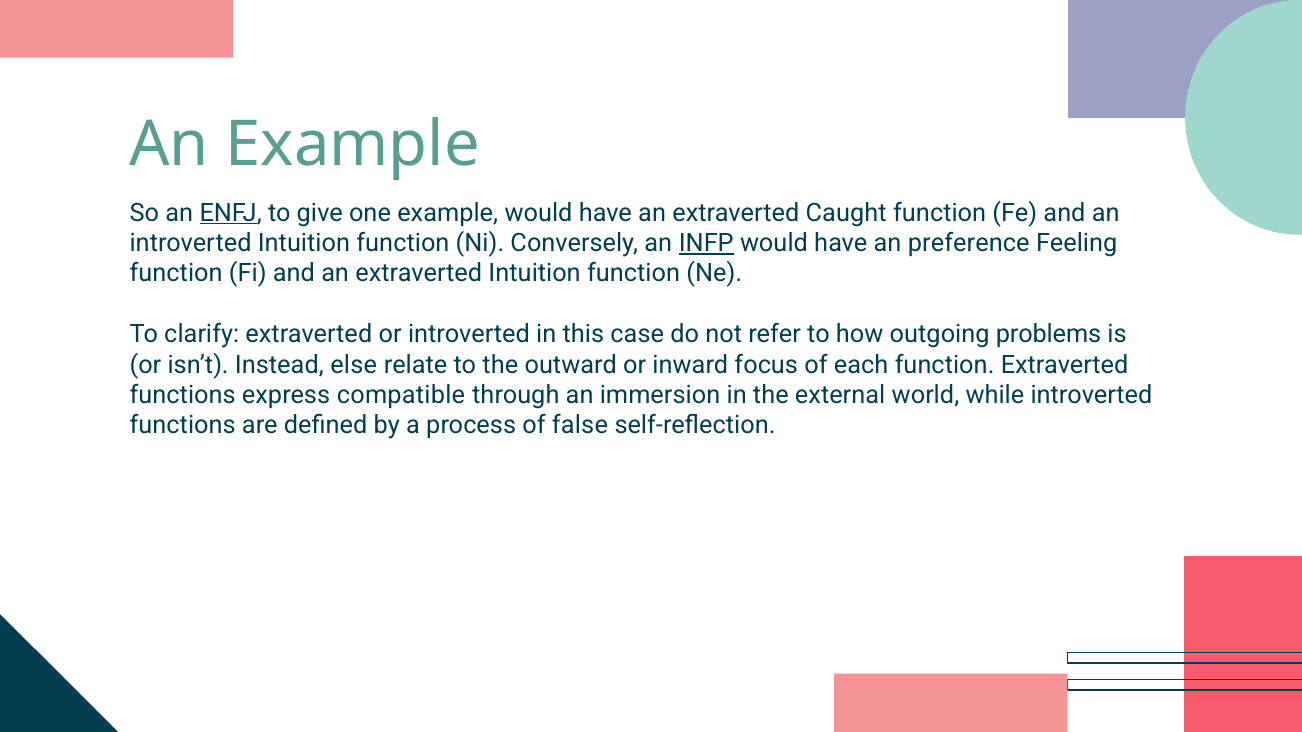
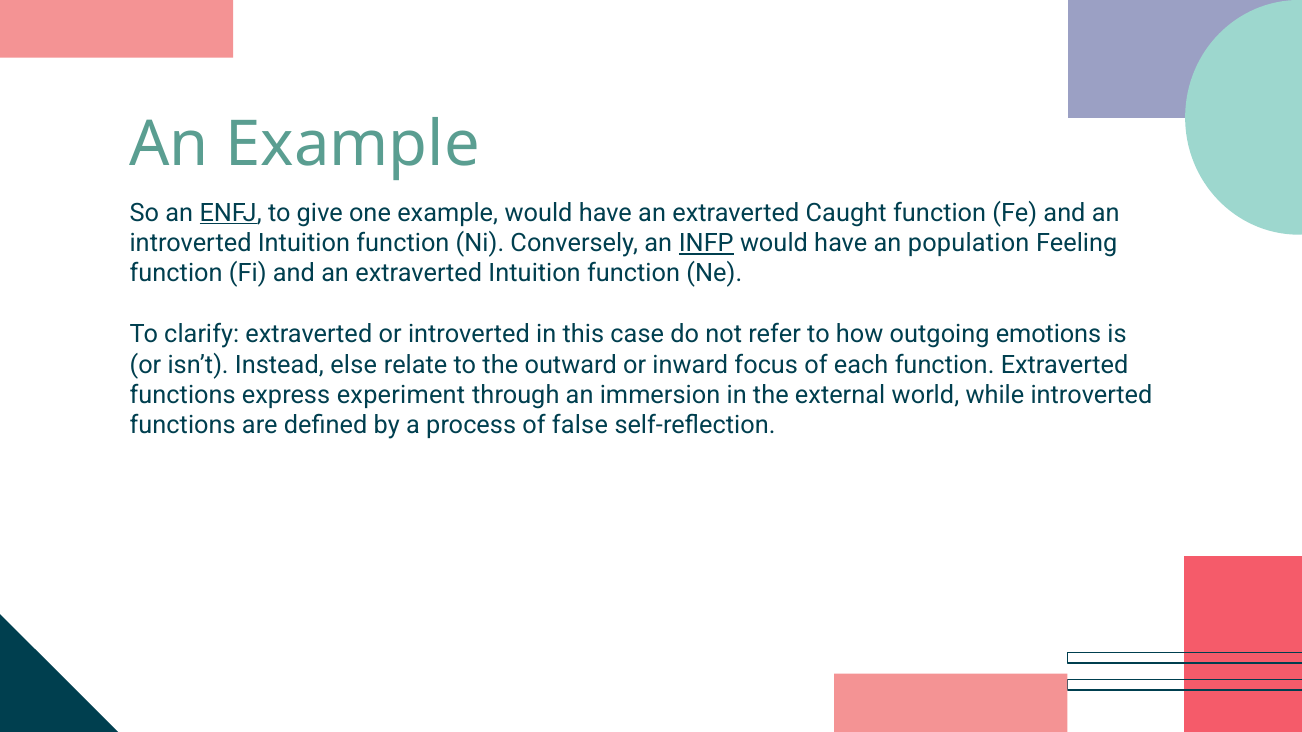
preference: preference -> population
problems: problems -> emotions
compatible: compatible -> experiment
